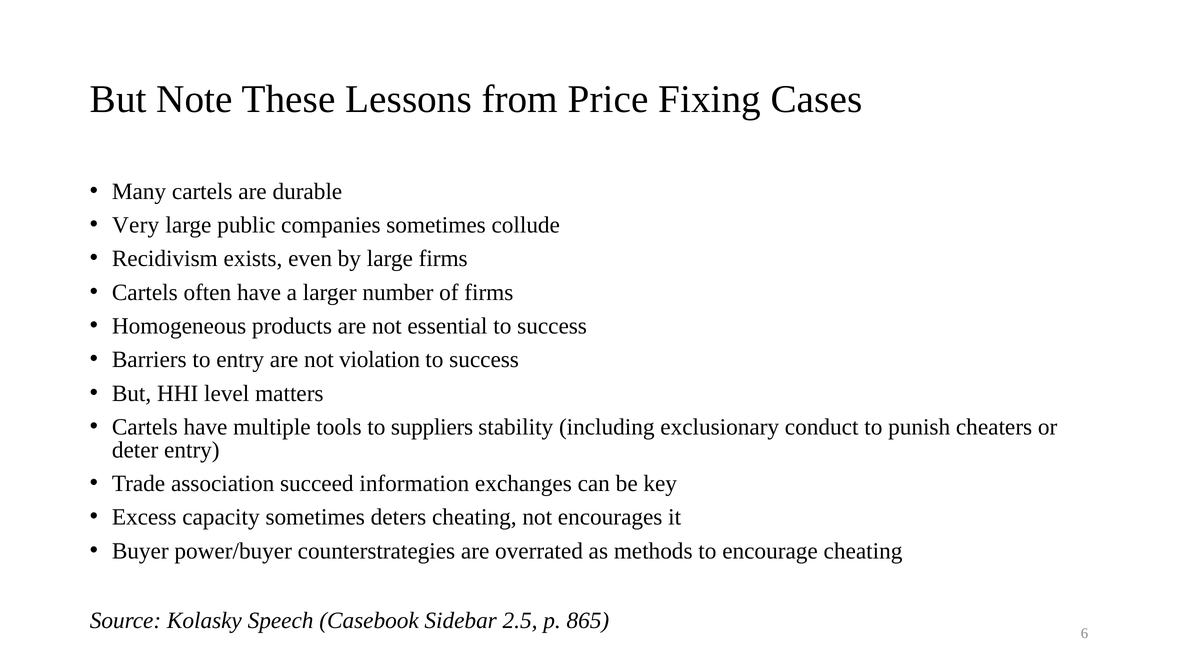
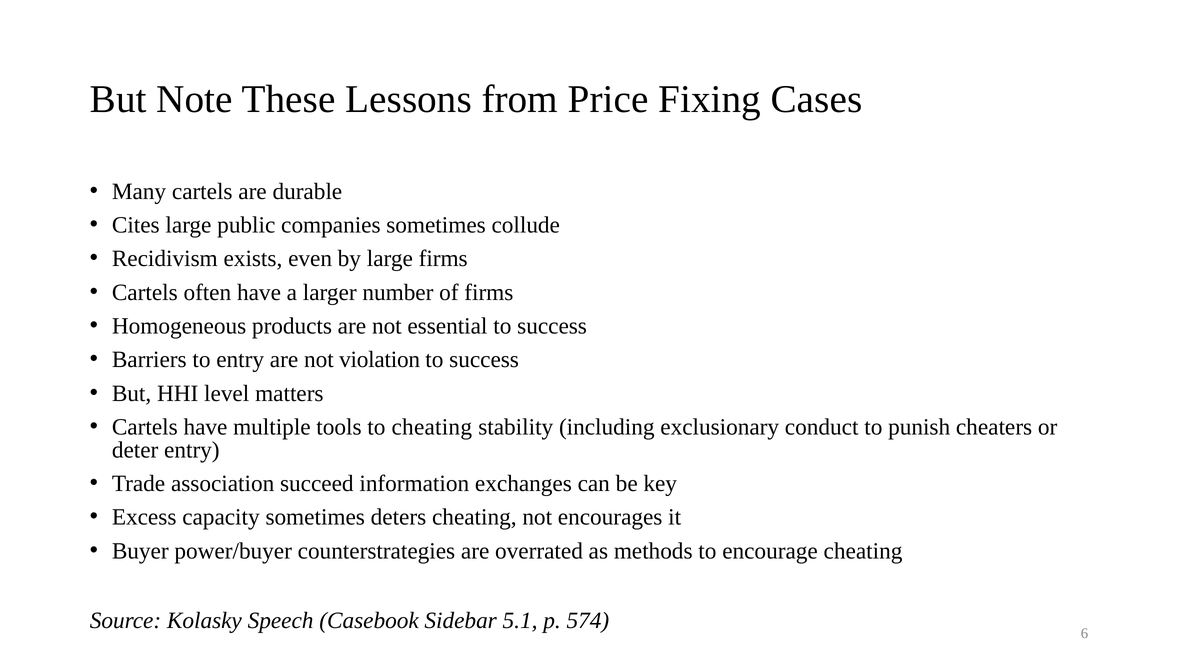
Very: Very -> Cites
to suppliers: suppliers -> cheating
2.5: 2.5 -> 5.1
865: 865 -> 574
